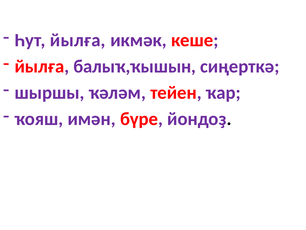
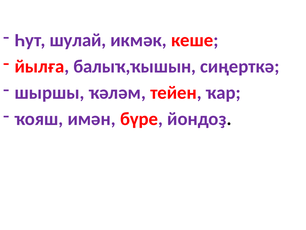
Һут йылға: йылға -> шулай
